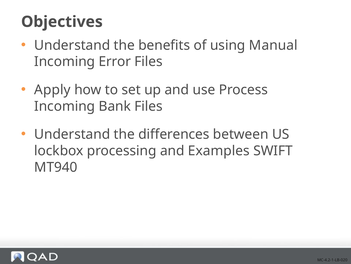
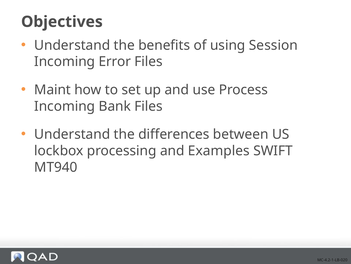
Manual: Manual -> Session
Apply: Apply -> Maint
